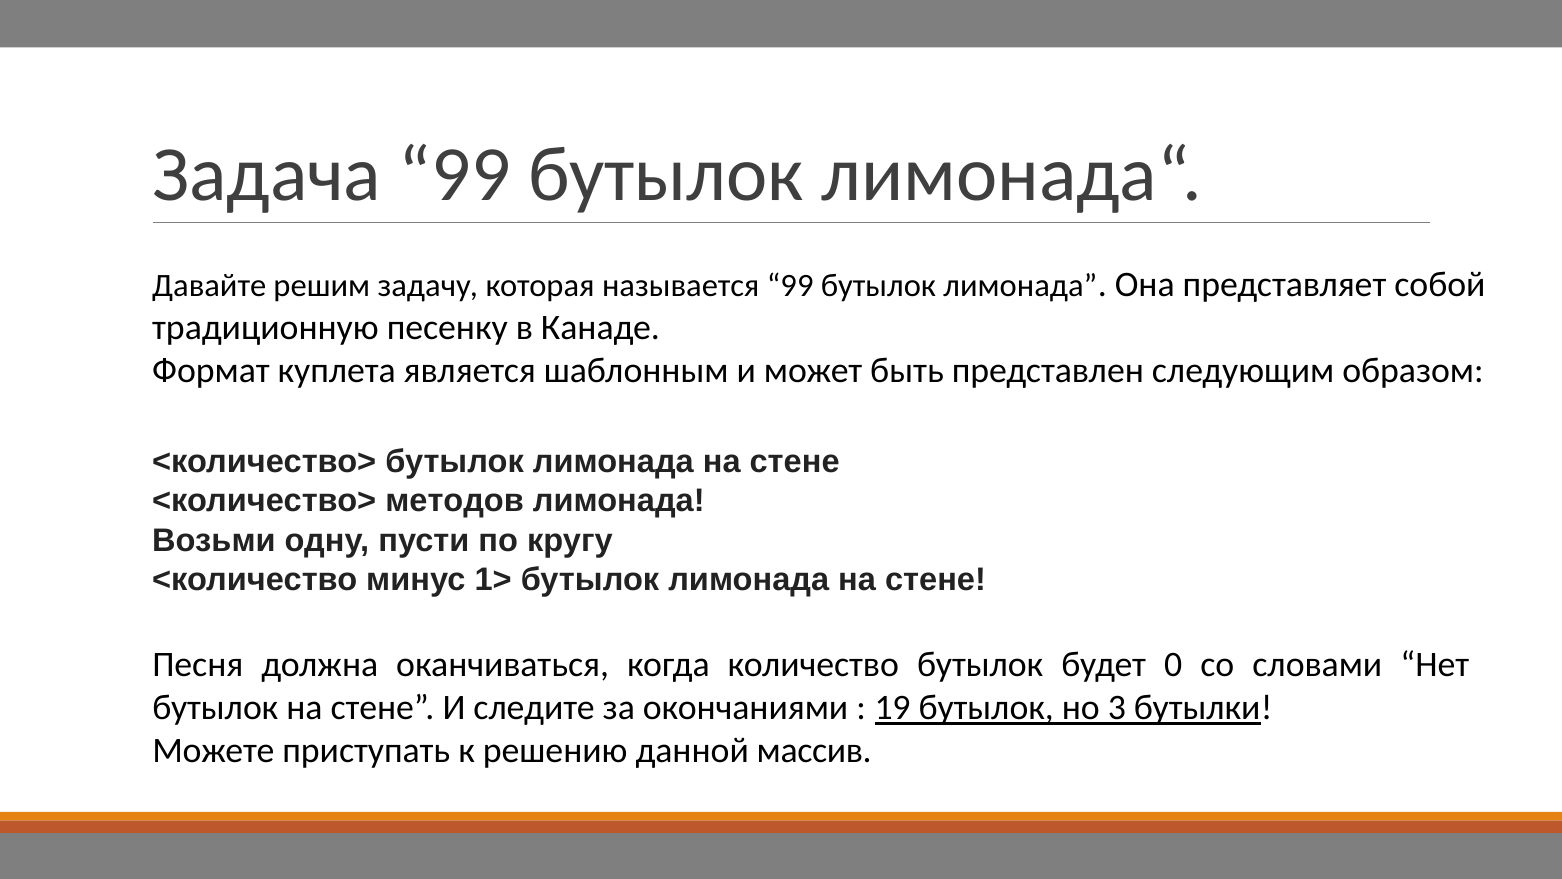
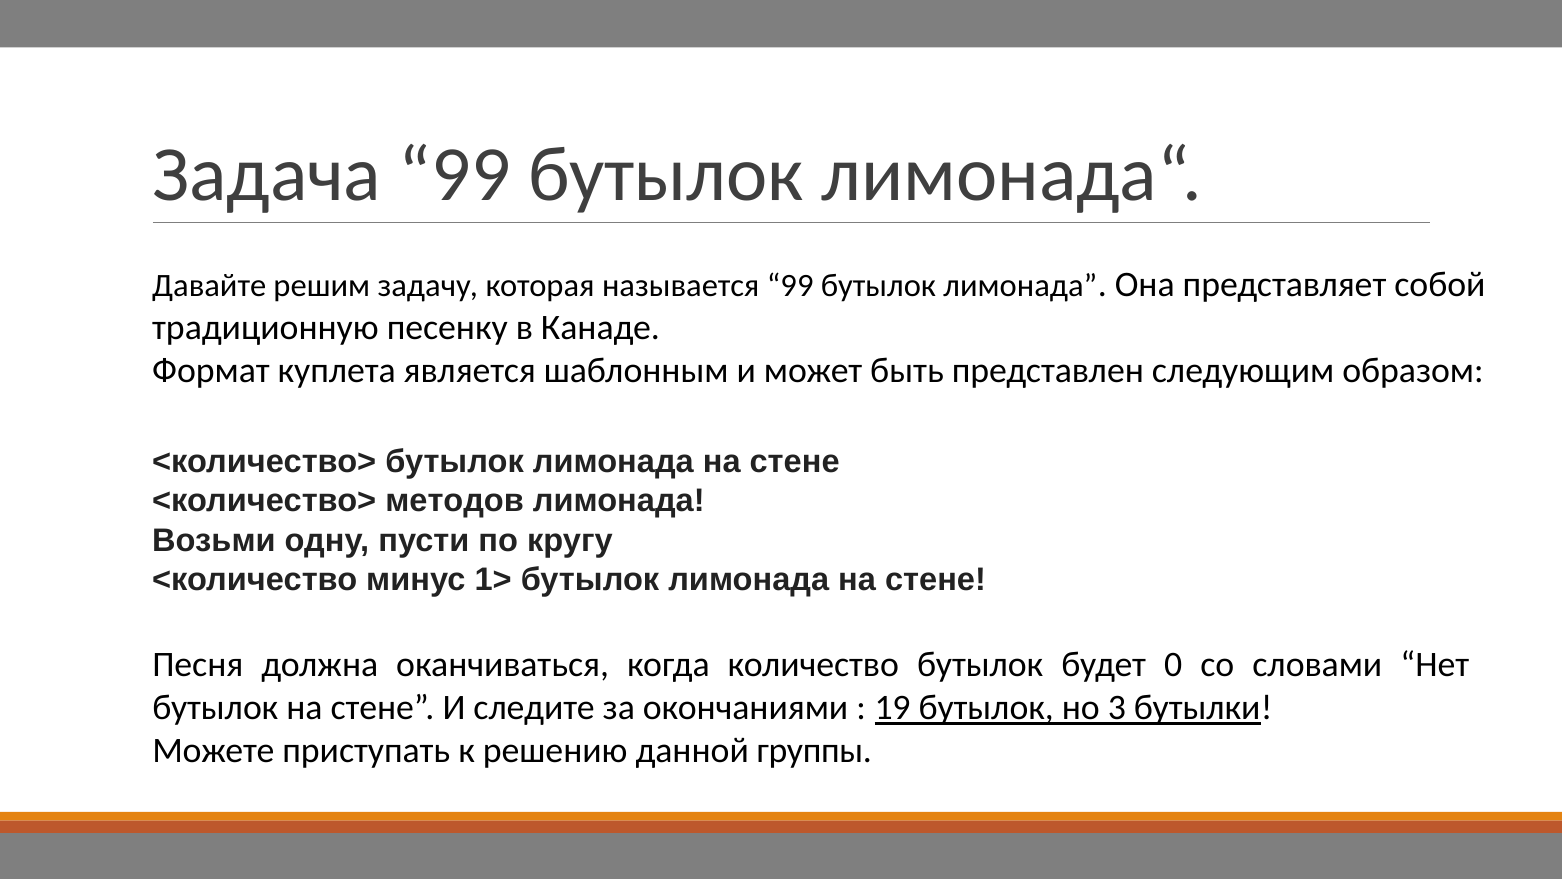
массив: массив -> группы
